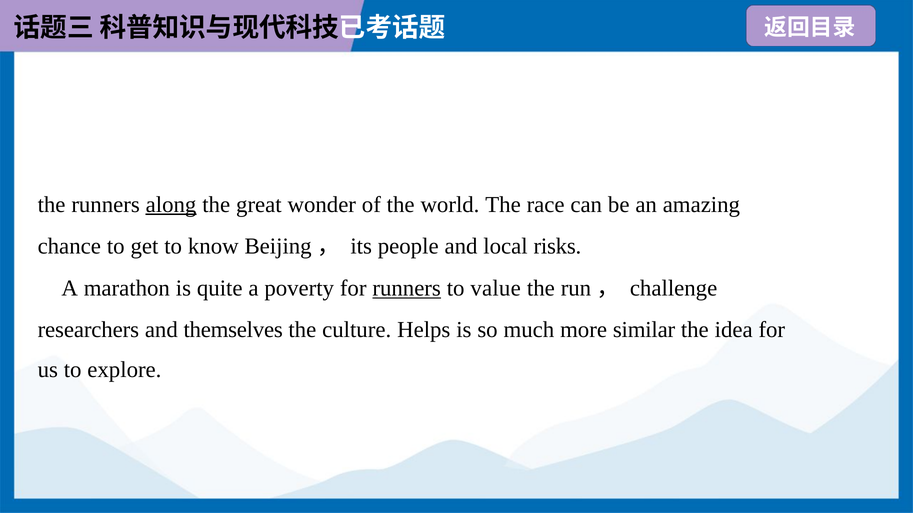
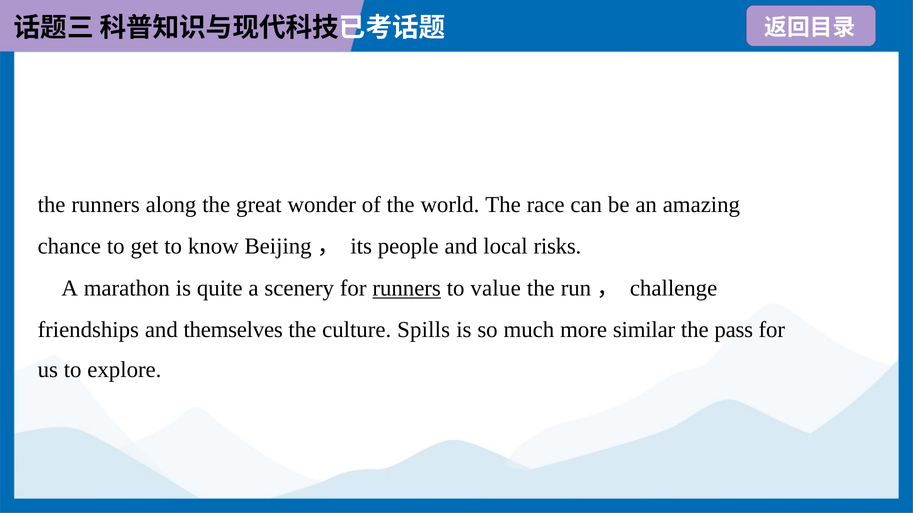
along underline: present -> none
poverty: poverty -> scenery
researchers: researchers -> friendships
Helps: Helps -> Spills
idea: idea -> pass
